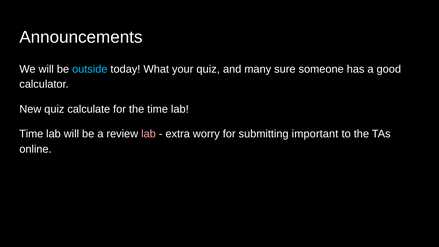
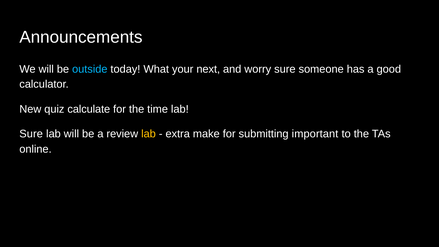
your quiz: quiz -> next
many: many -> worry
Time at (31, 134): Time -> Sure
lab at (149, 134) colour: pink -> yellow
worry: worry -> make
